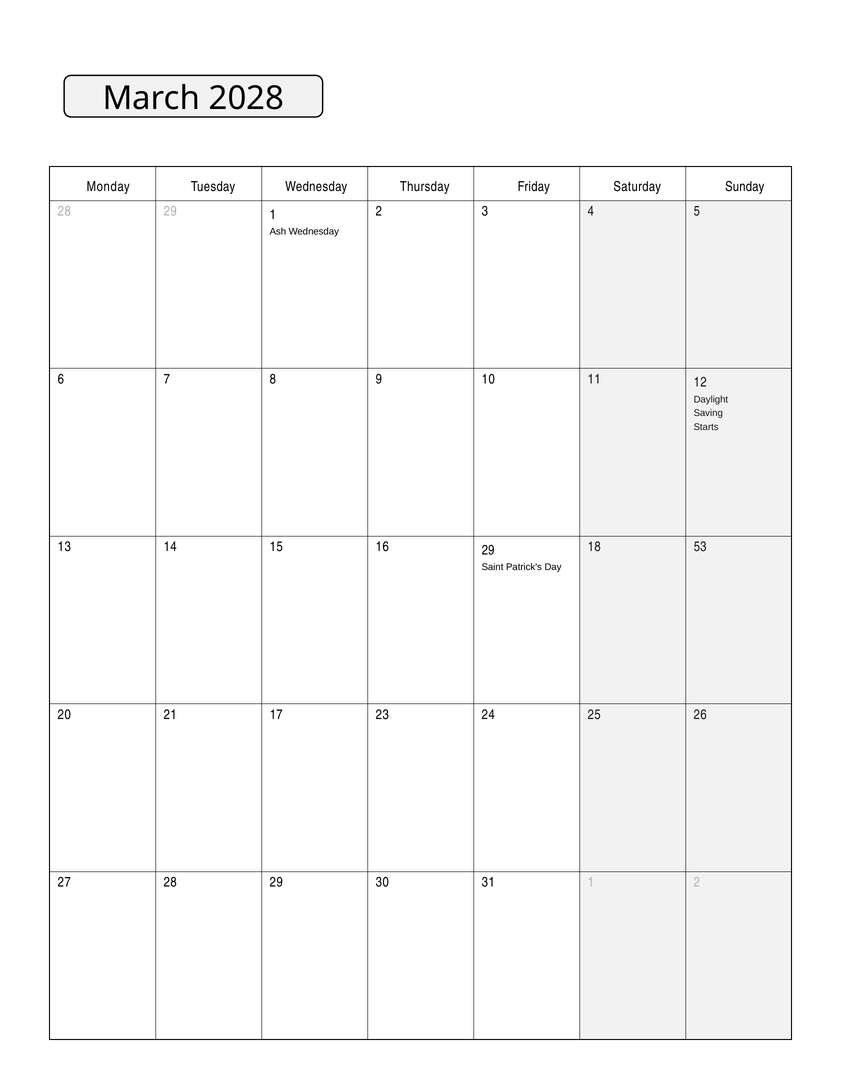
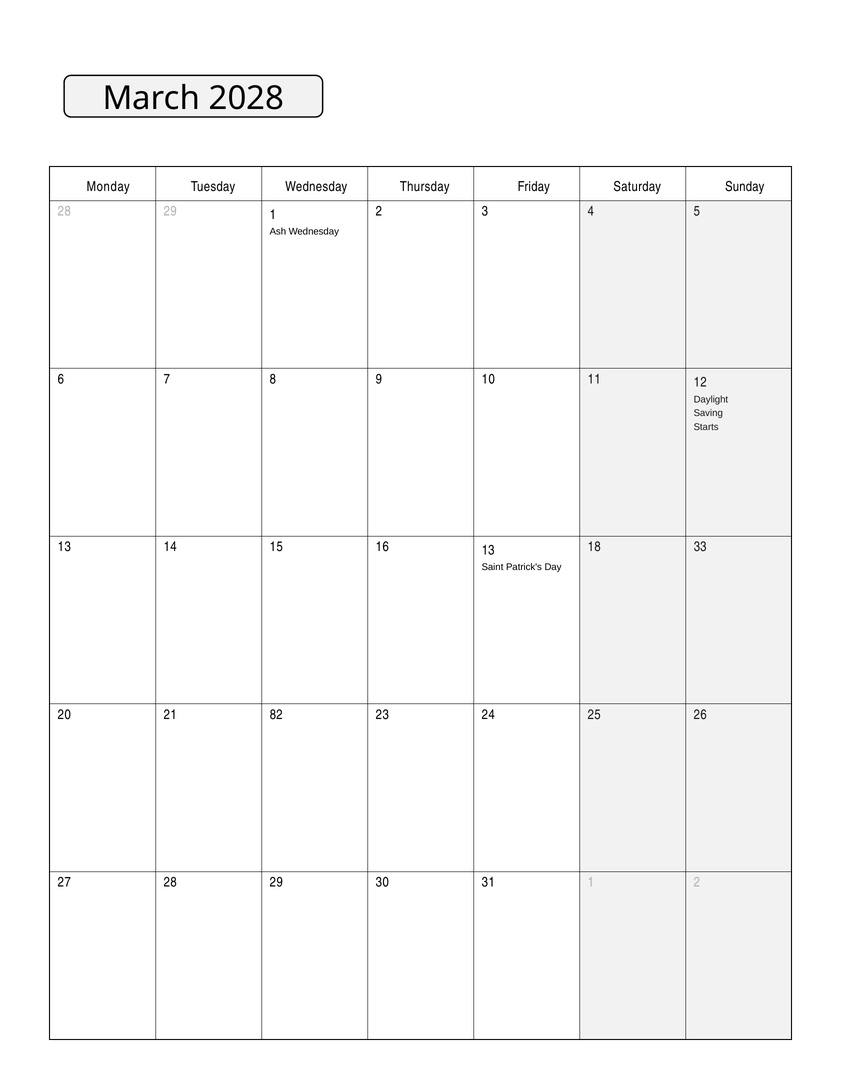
16 29: 29 -> 13
53: 53 -> 33
17: 17 -> 82
